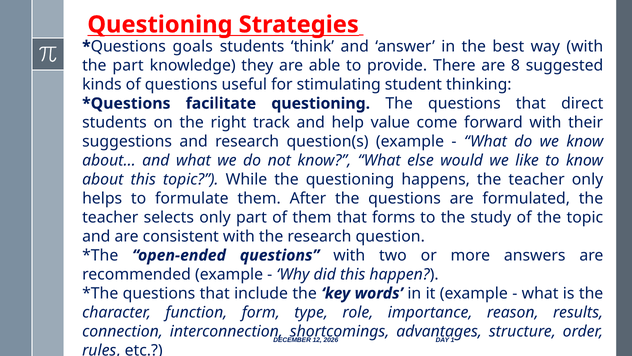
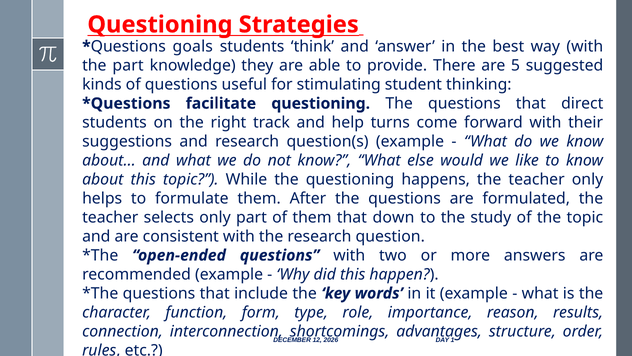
8: 8 -> 5
value: value -> turns
forms: forms -> down
